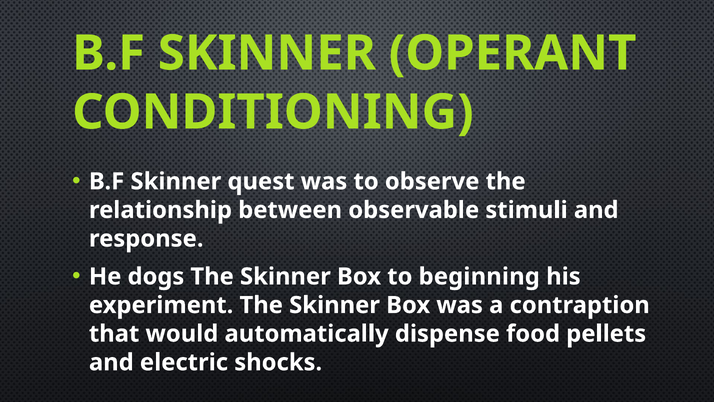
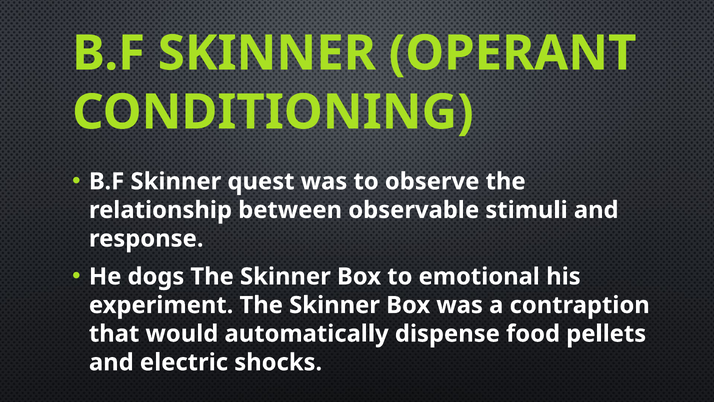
beginning: beginning -> emotional
